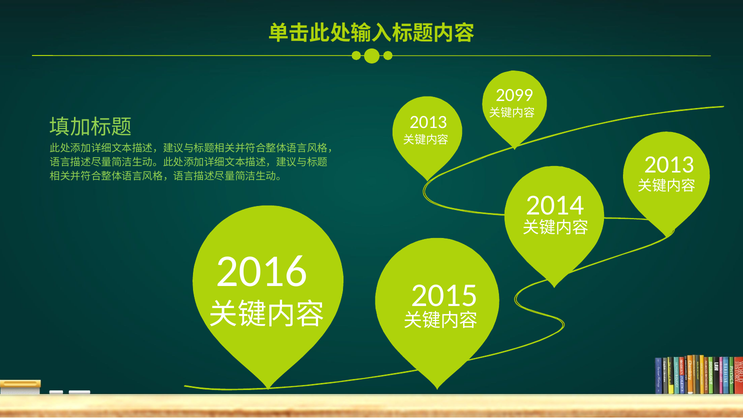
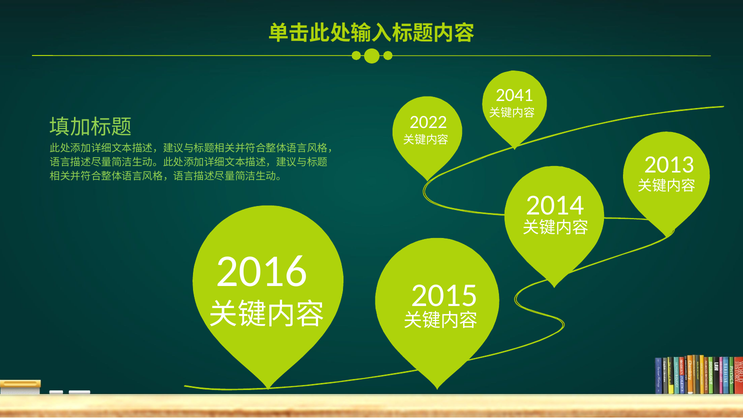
2099: 2099 -> 2041
2013 at (428, 122): 2013 -> 2022
